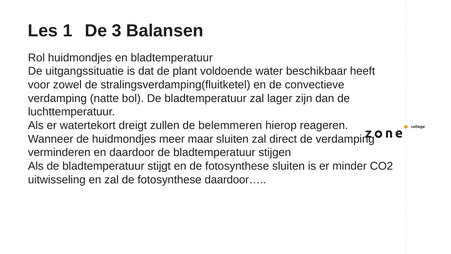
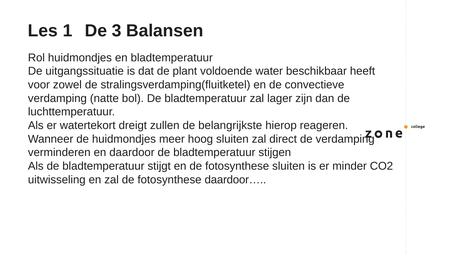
belemmeren: belemmeren -> belangrijkste
maar: maar -> hoog
